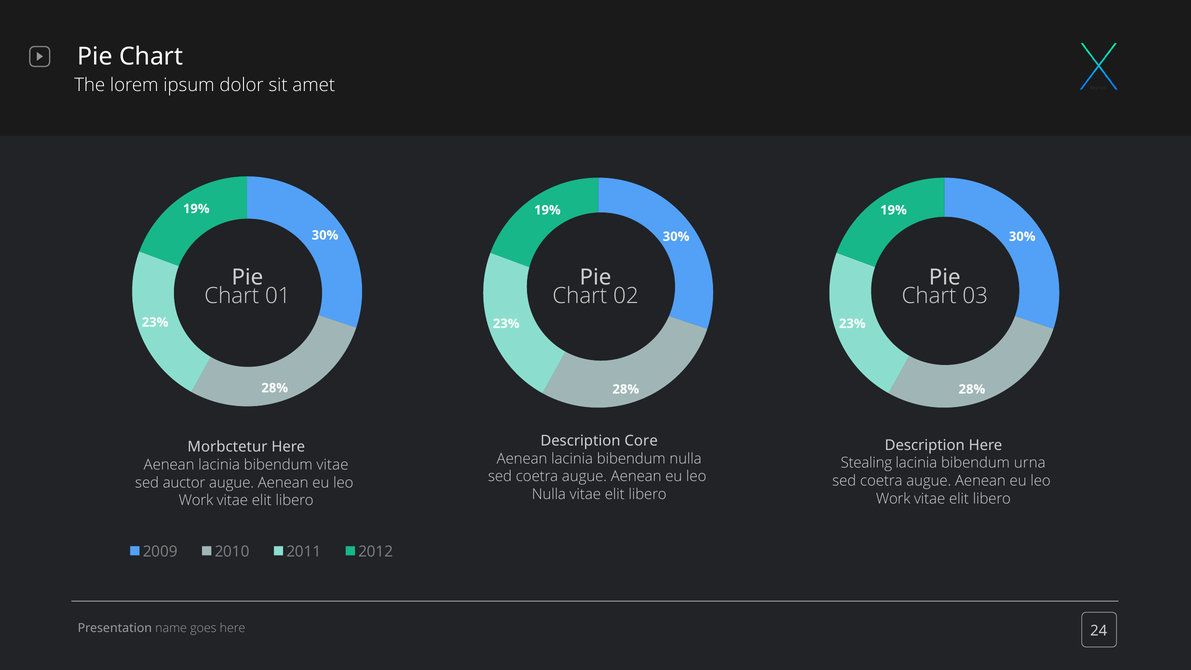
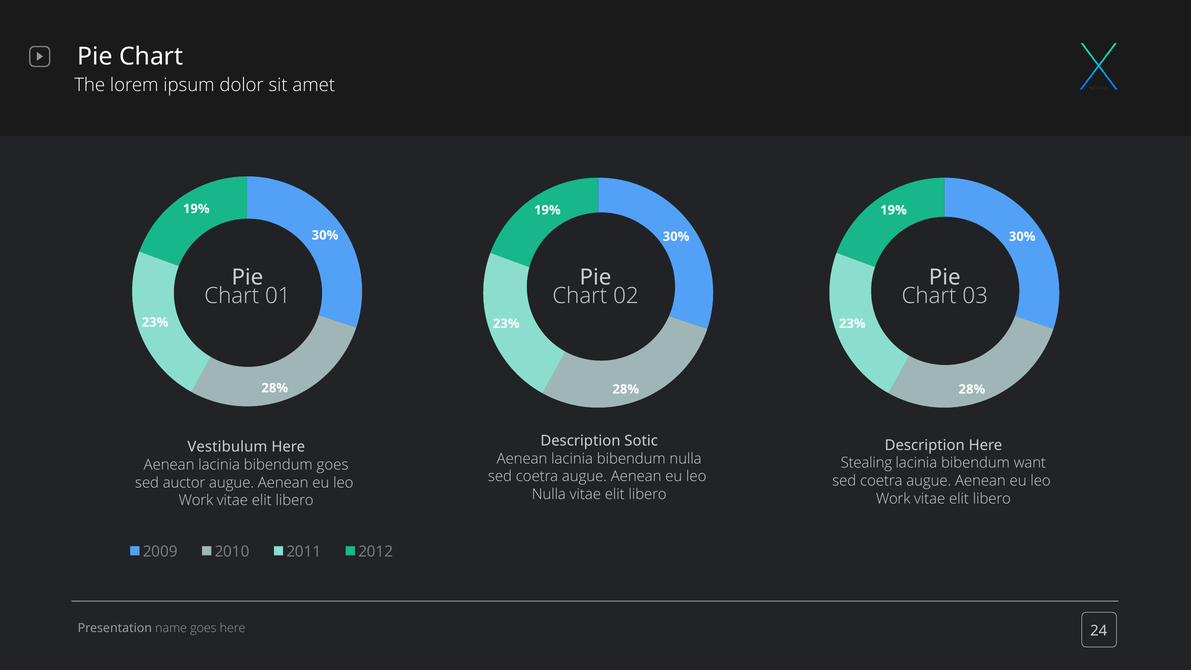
Core: Core -> Sotic
Morbctetur: Morbctetur -> Vestibulum
urna: urna -> want
bibendum vitae: vitae -> goes
